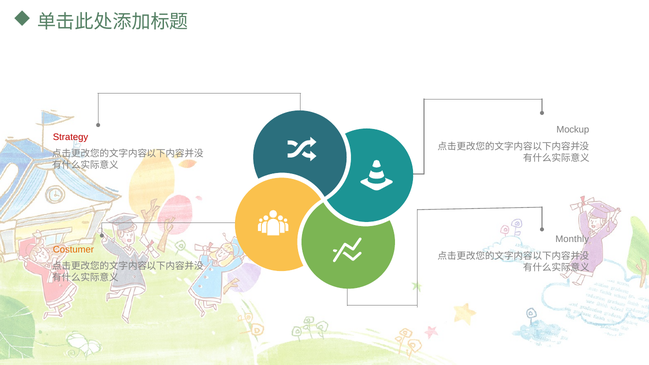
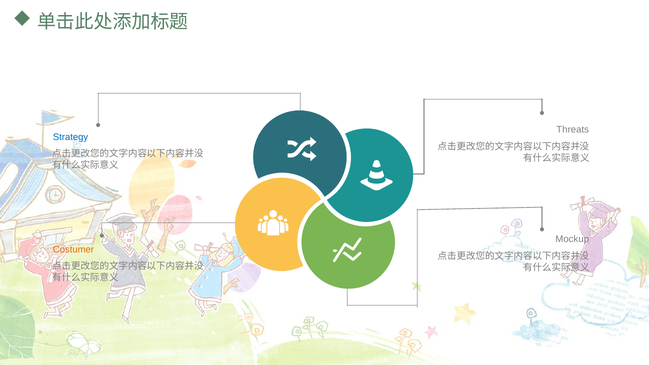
Mockup: Mockup -> Threats
Strategy colour: red -> blue
Monthly: Monthly -> Mockup
